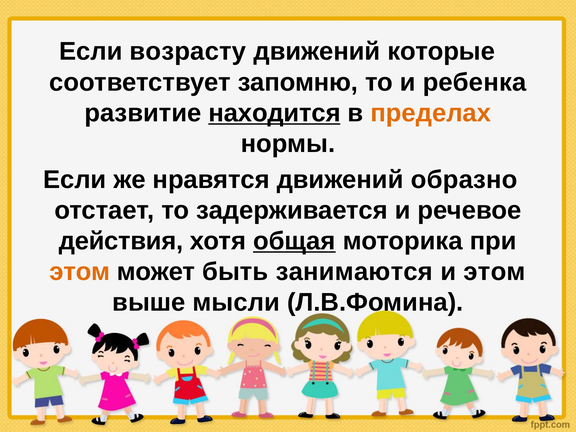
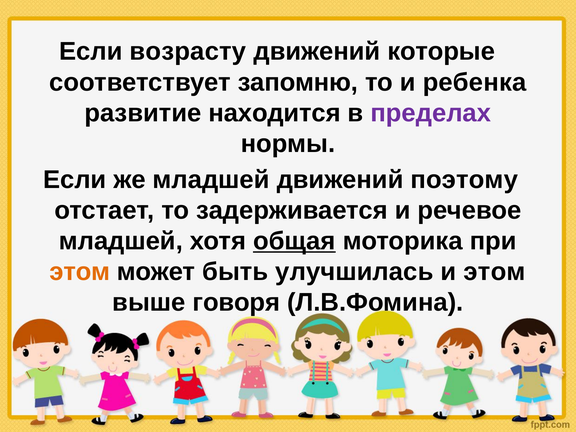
находится underline: present -> none
пределах colour: orange -> purple
же нравятся: нравятся -> младшей
образно: образно -> поэтому
действия at (121, 241): действия -> младшей
занимаются: занимаются -> улучшилась
мысли: мысли -> говоря
